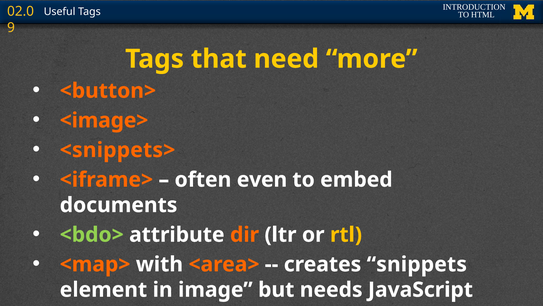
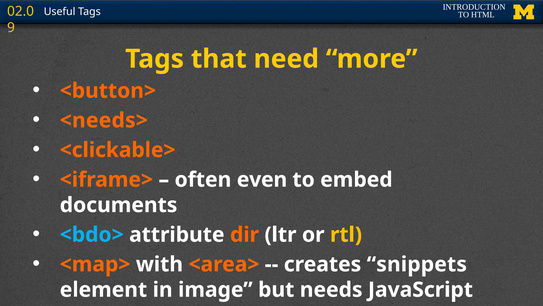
<image>: <image> -> <needs>
<snippets>: <snippets> -> <clickable>
<bdo> colour: light green -> light blue
